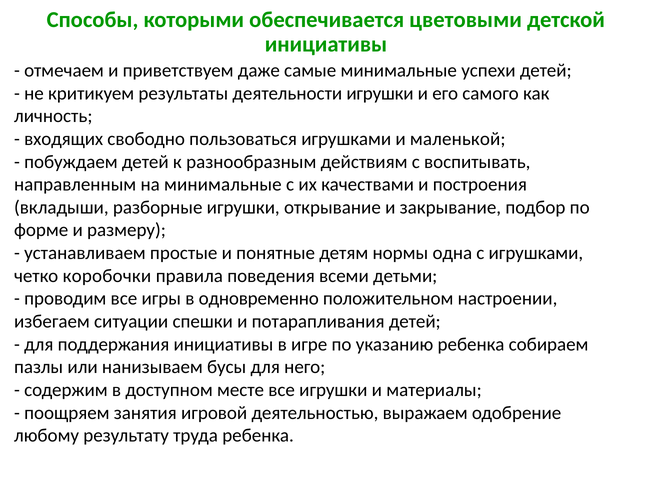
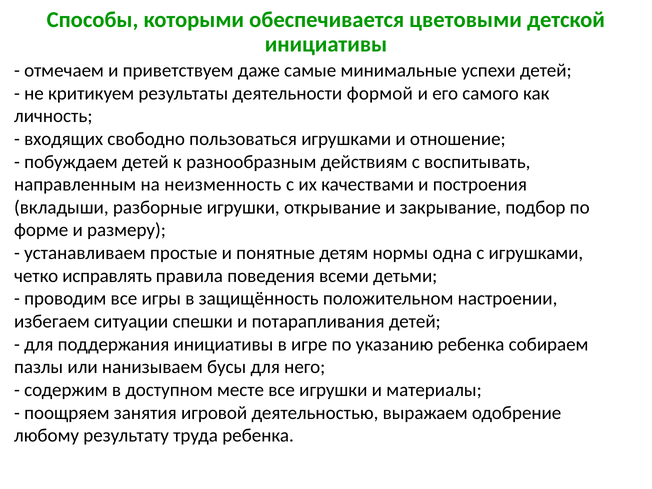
деятельности игрушки: игрушки -> формой
маленькой: маленькой -> отношение
на минимальные: минимальные -> неизменность
коробочки: коробочки -> исправлять
одновременно: одновременно -> защищённость
